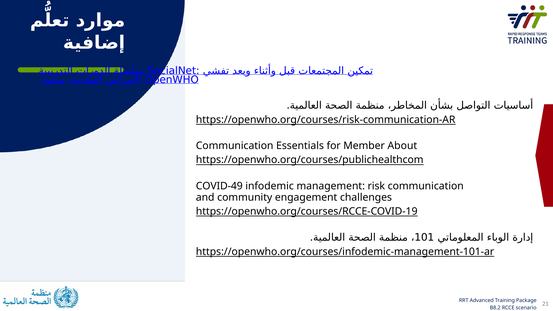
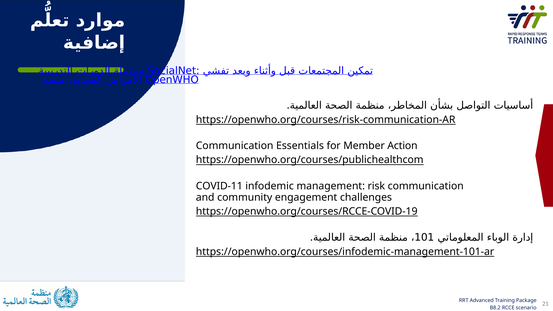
About: About -> Action
COVID-49: COVID-49 -> COVID-11
